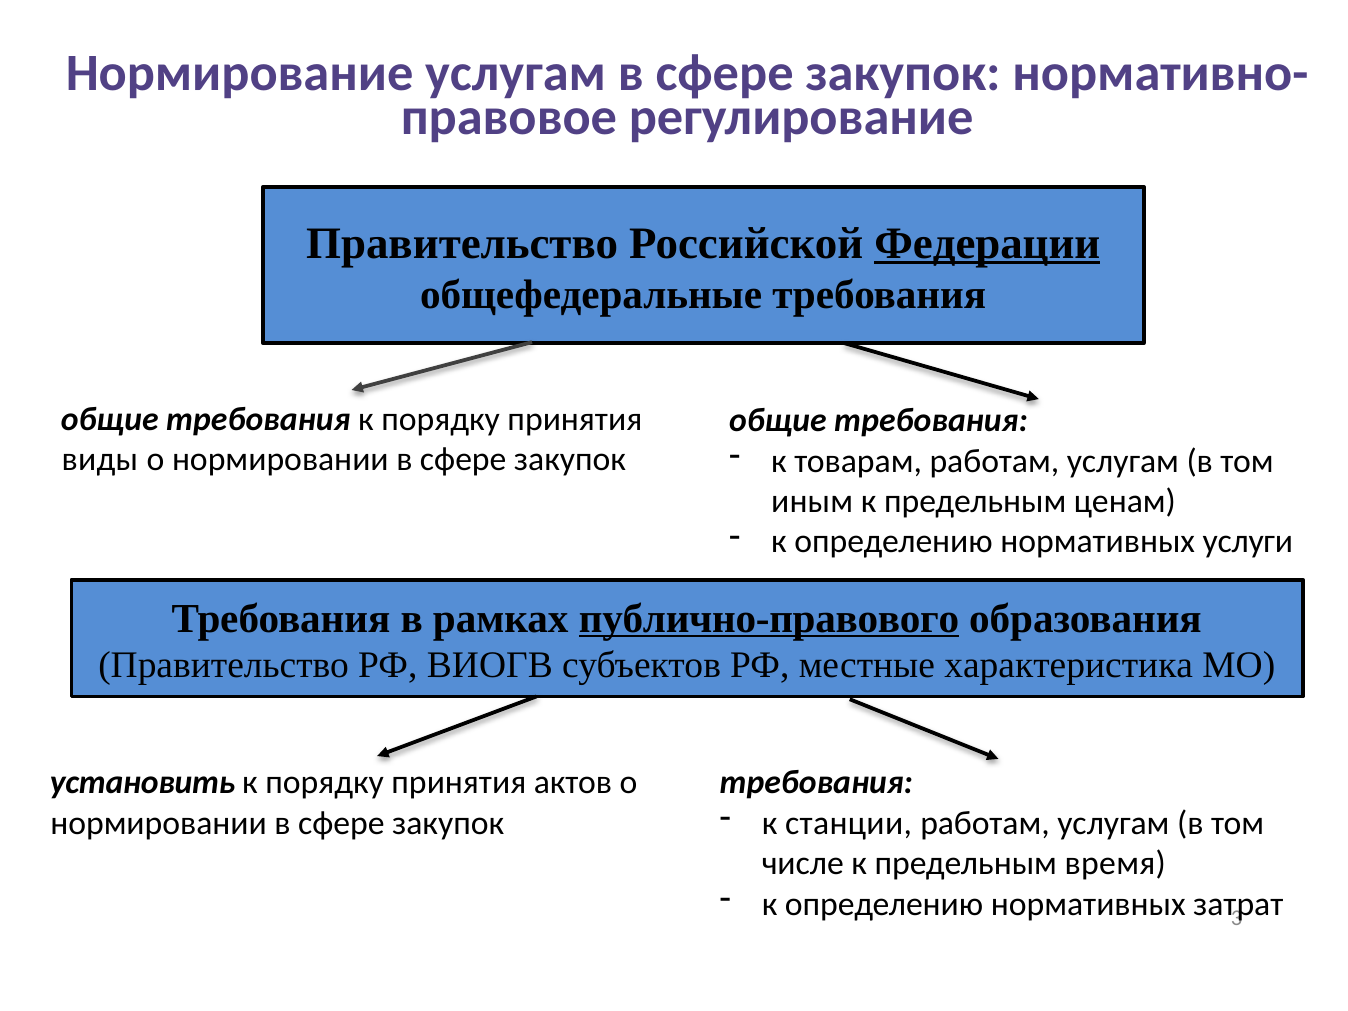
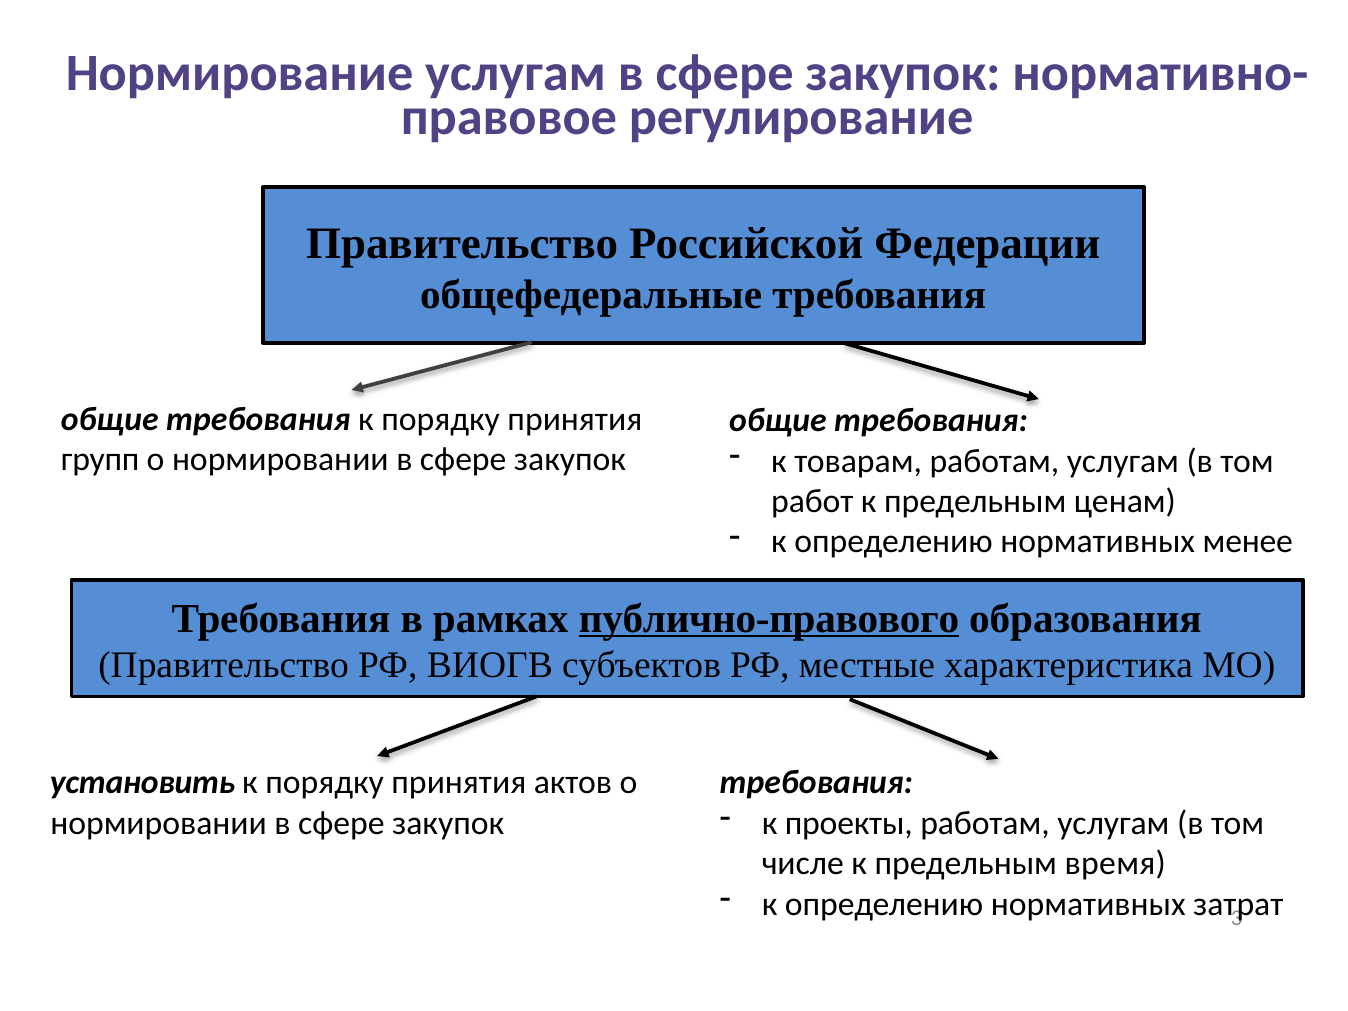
Федерации underline: present -> none
виды: виды -> групп
иным: иным -> работ
услуги: услуги -> менее
станции: станции -> проекты
